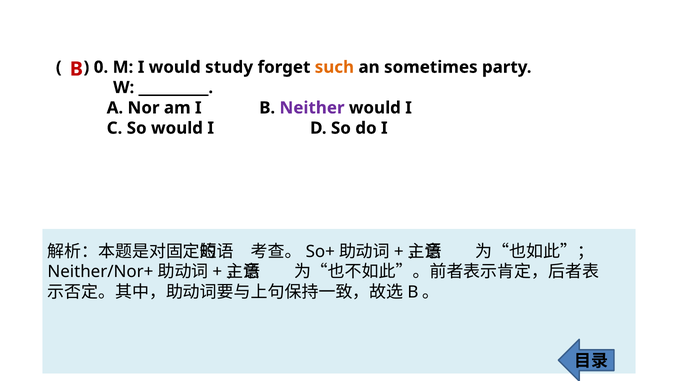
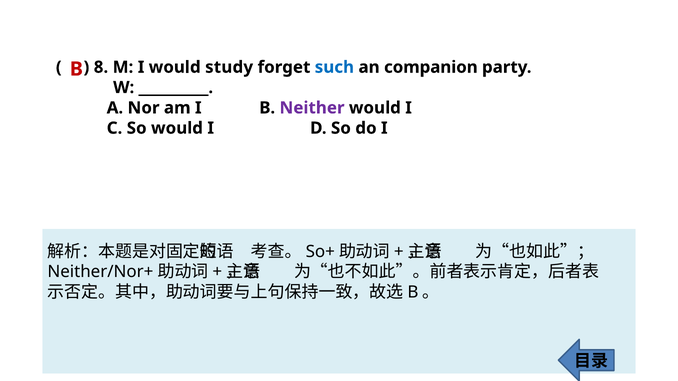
0: 0 -> 8
such colour: orange -> blue
sometimes: sometimes -> companion
